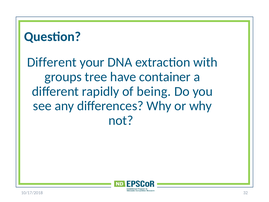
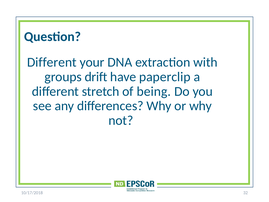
tree: tree -> drift
container: container -> paperclip
rapidly: rapidly -> stretch
